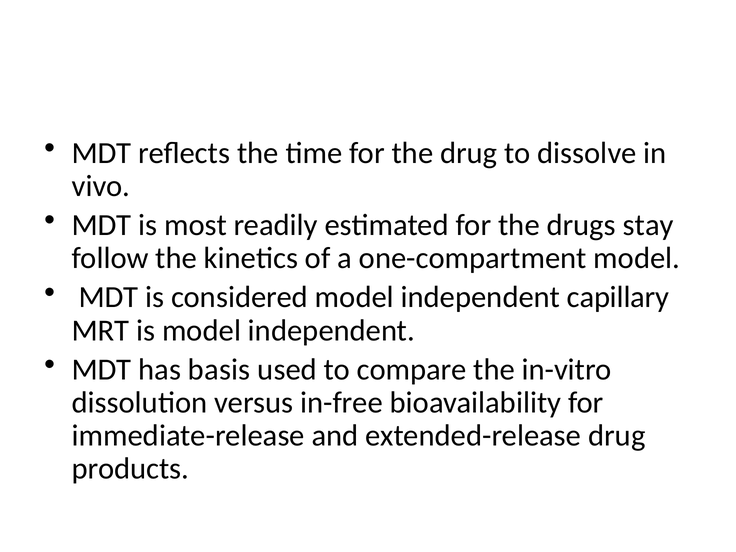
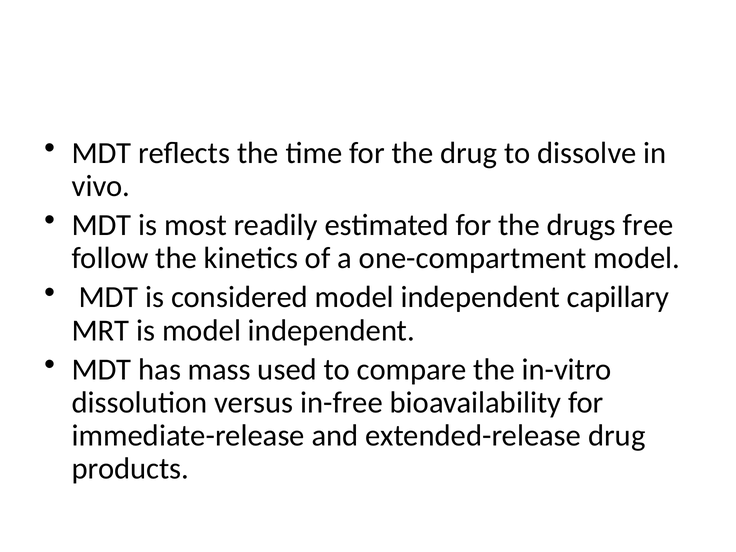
stay: stay -> free
basis: basis -> mass
